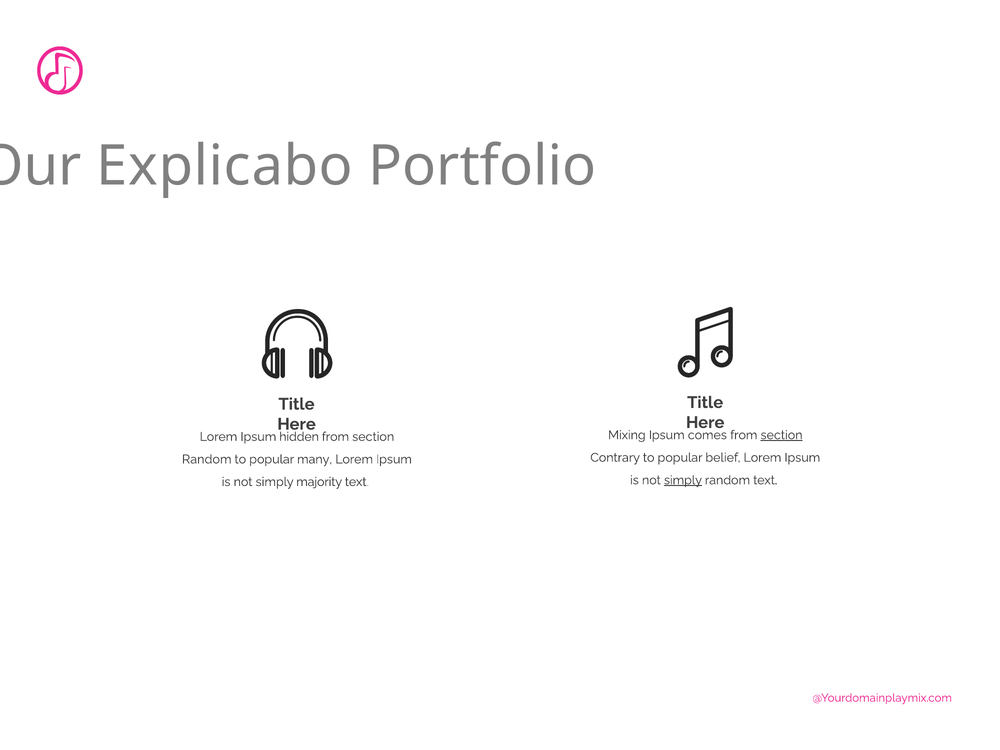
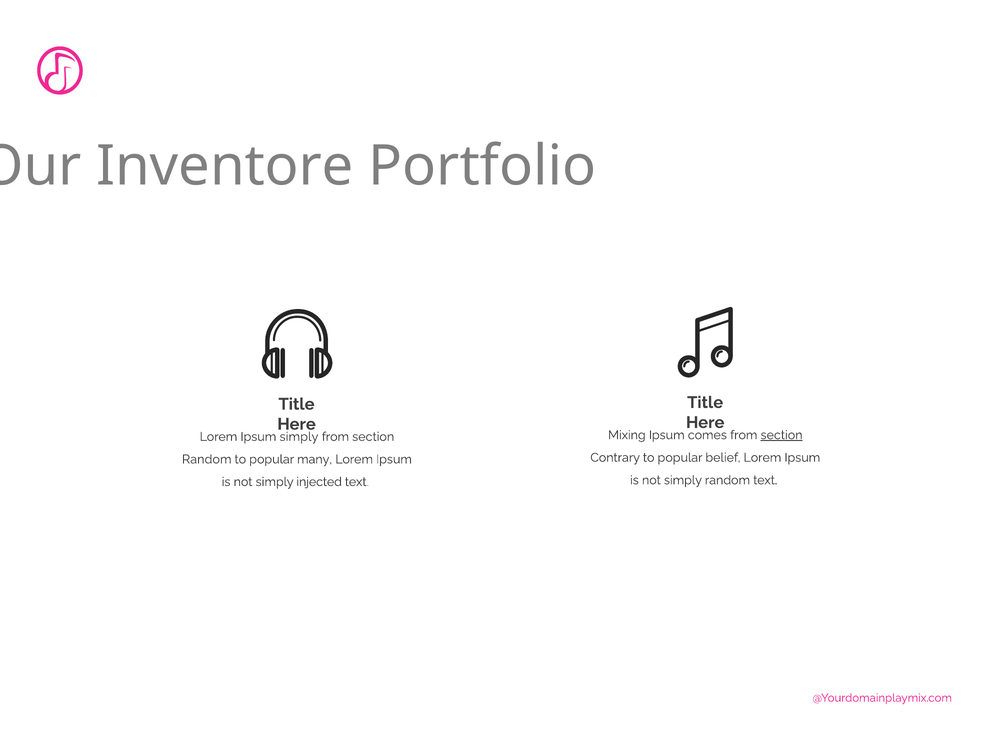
Explicabo: Explicabo -> Inventore
Ipsum hidden: hidden -> simply
simply at (683, 480) underline: present -> none
majority: majority -> injected
